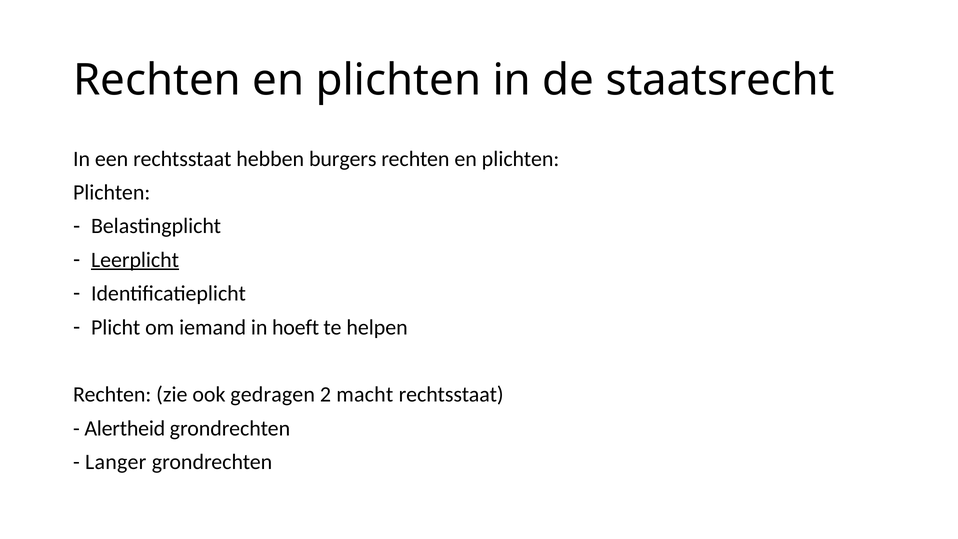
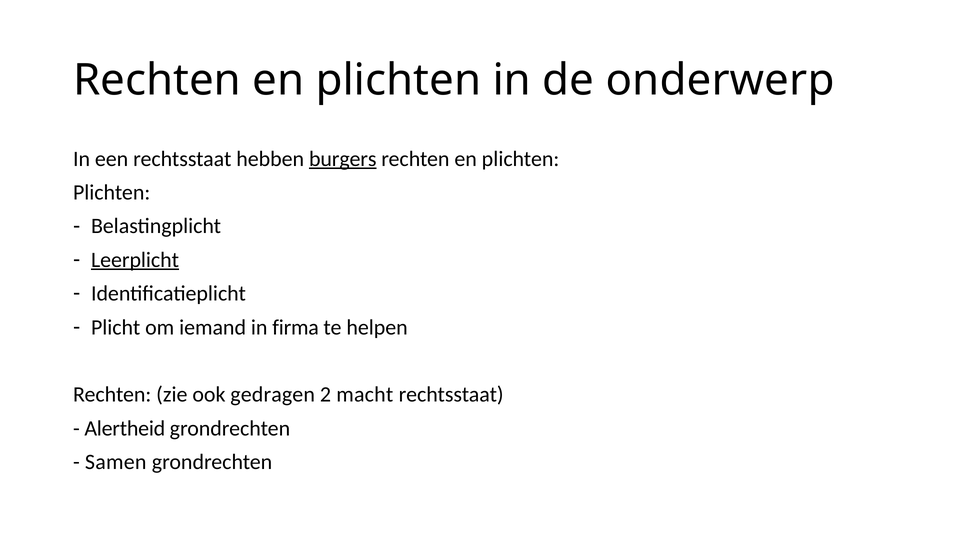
staatsrecht: staatsrecht -> onderwerp
burgers underline: none -> present
hoeft: hoeft -> firma
Langer: Langer -> Samen
